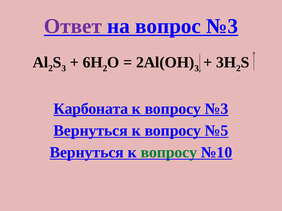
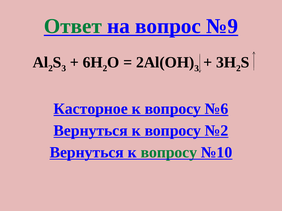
Ответ colour: purple -> green
вопрос №3: №3 -> №9
Карбоната: Карбоната -> Касторное
вопросу №3: №3 -> №6
№5: №5 -> №2
